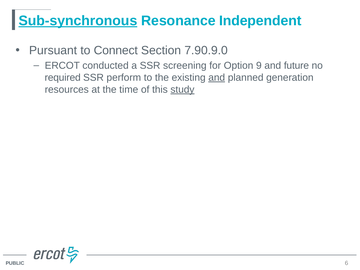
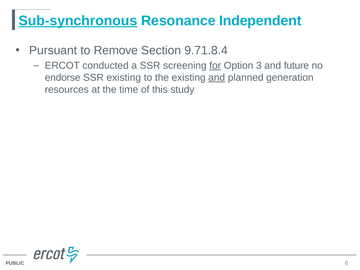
Connect: Connect -> Remove
7.90.9.0: 7.90.9.0 -> 9.71.8.4
for underline: none -> present
9: 9 -> 3
required: required -> endorse
SSR perform: perform -> existing
study underline: present -> none
